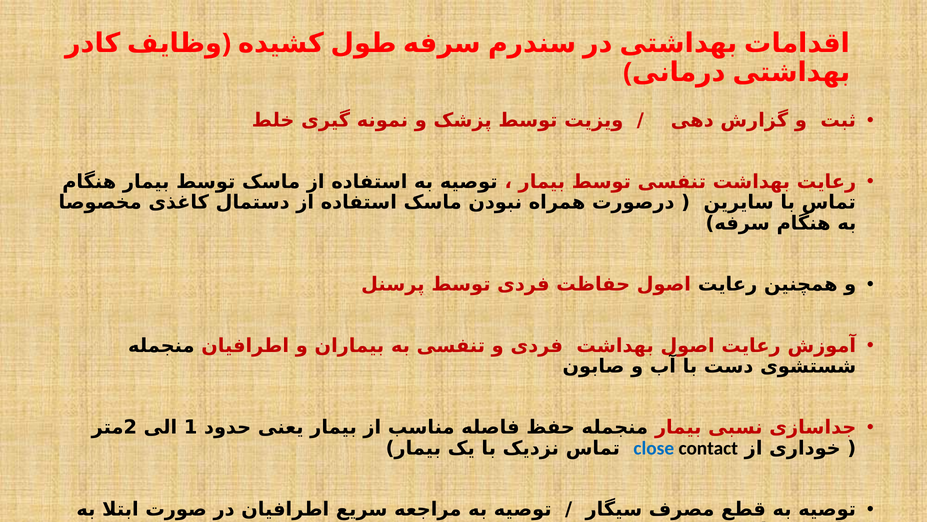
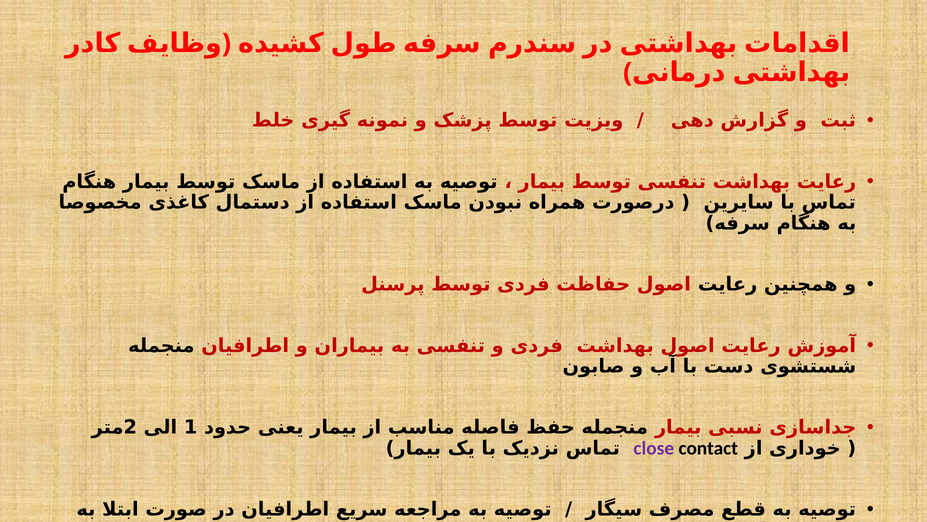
close colour: blue -> purple
